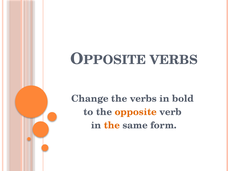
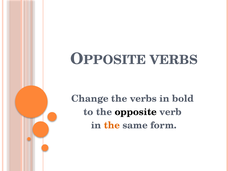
opposite colour: orange -> black
